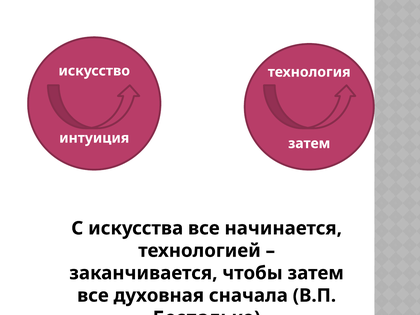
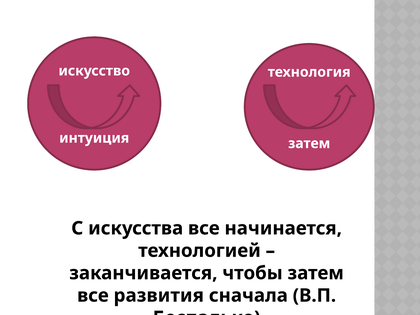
духовная: духовная -> развития
